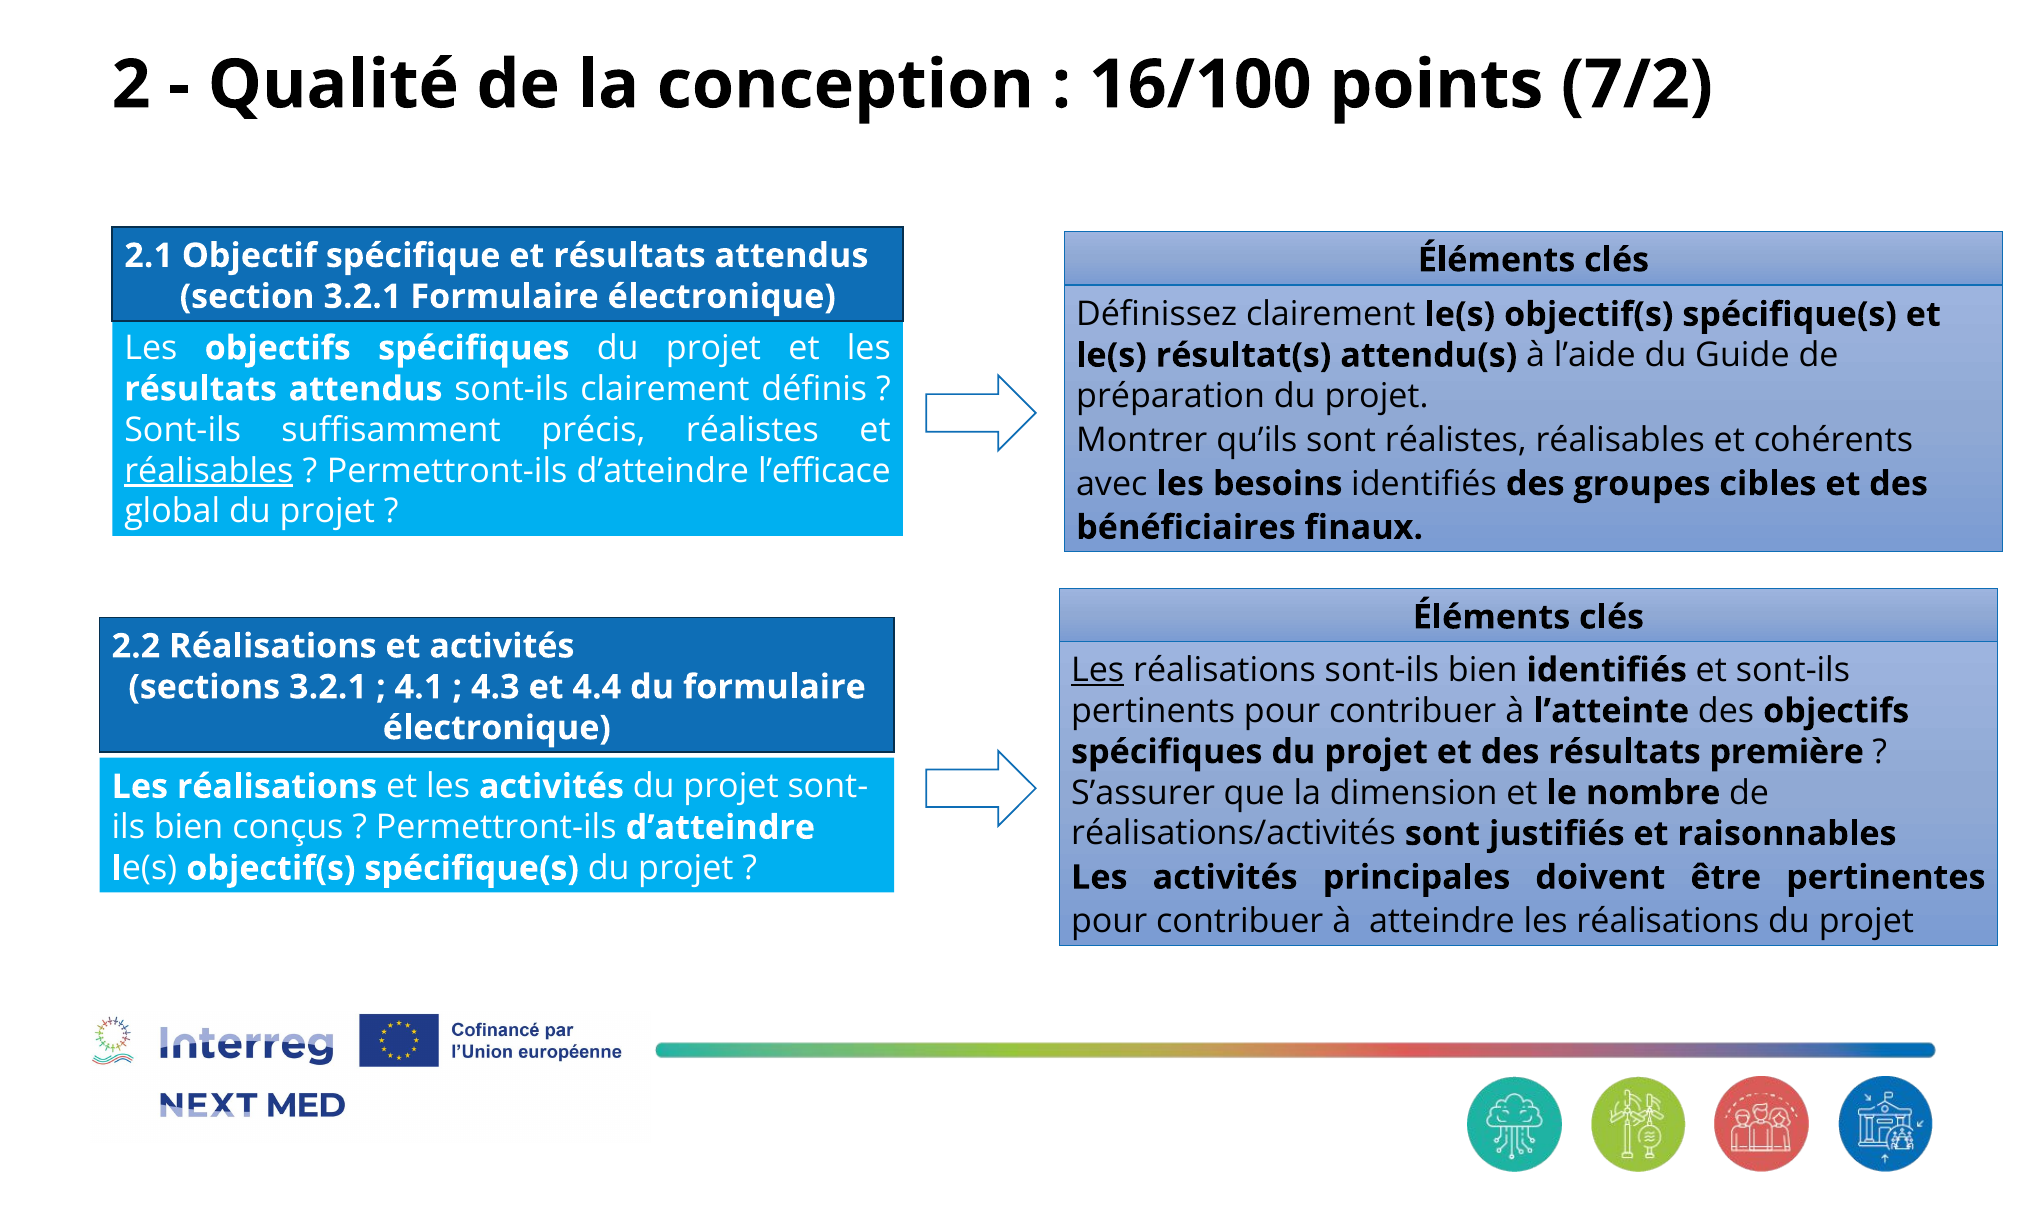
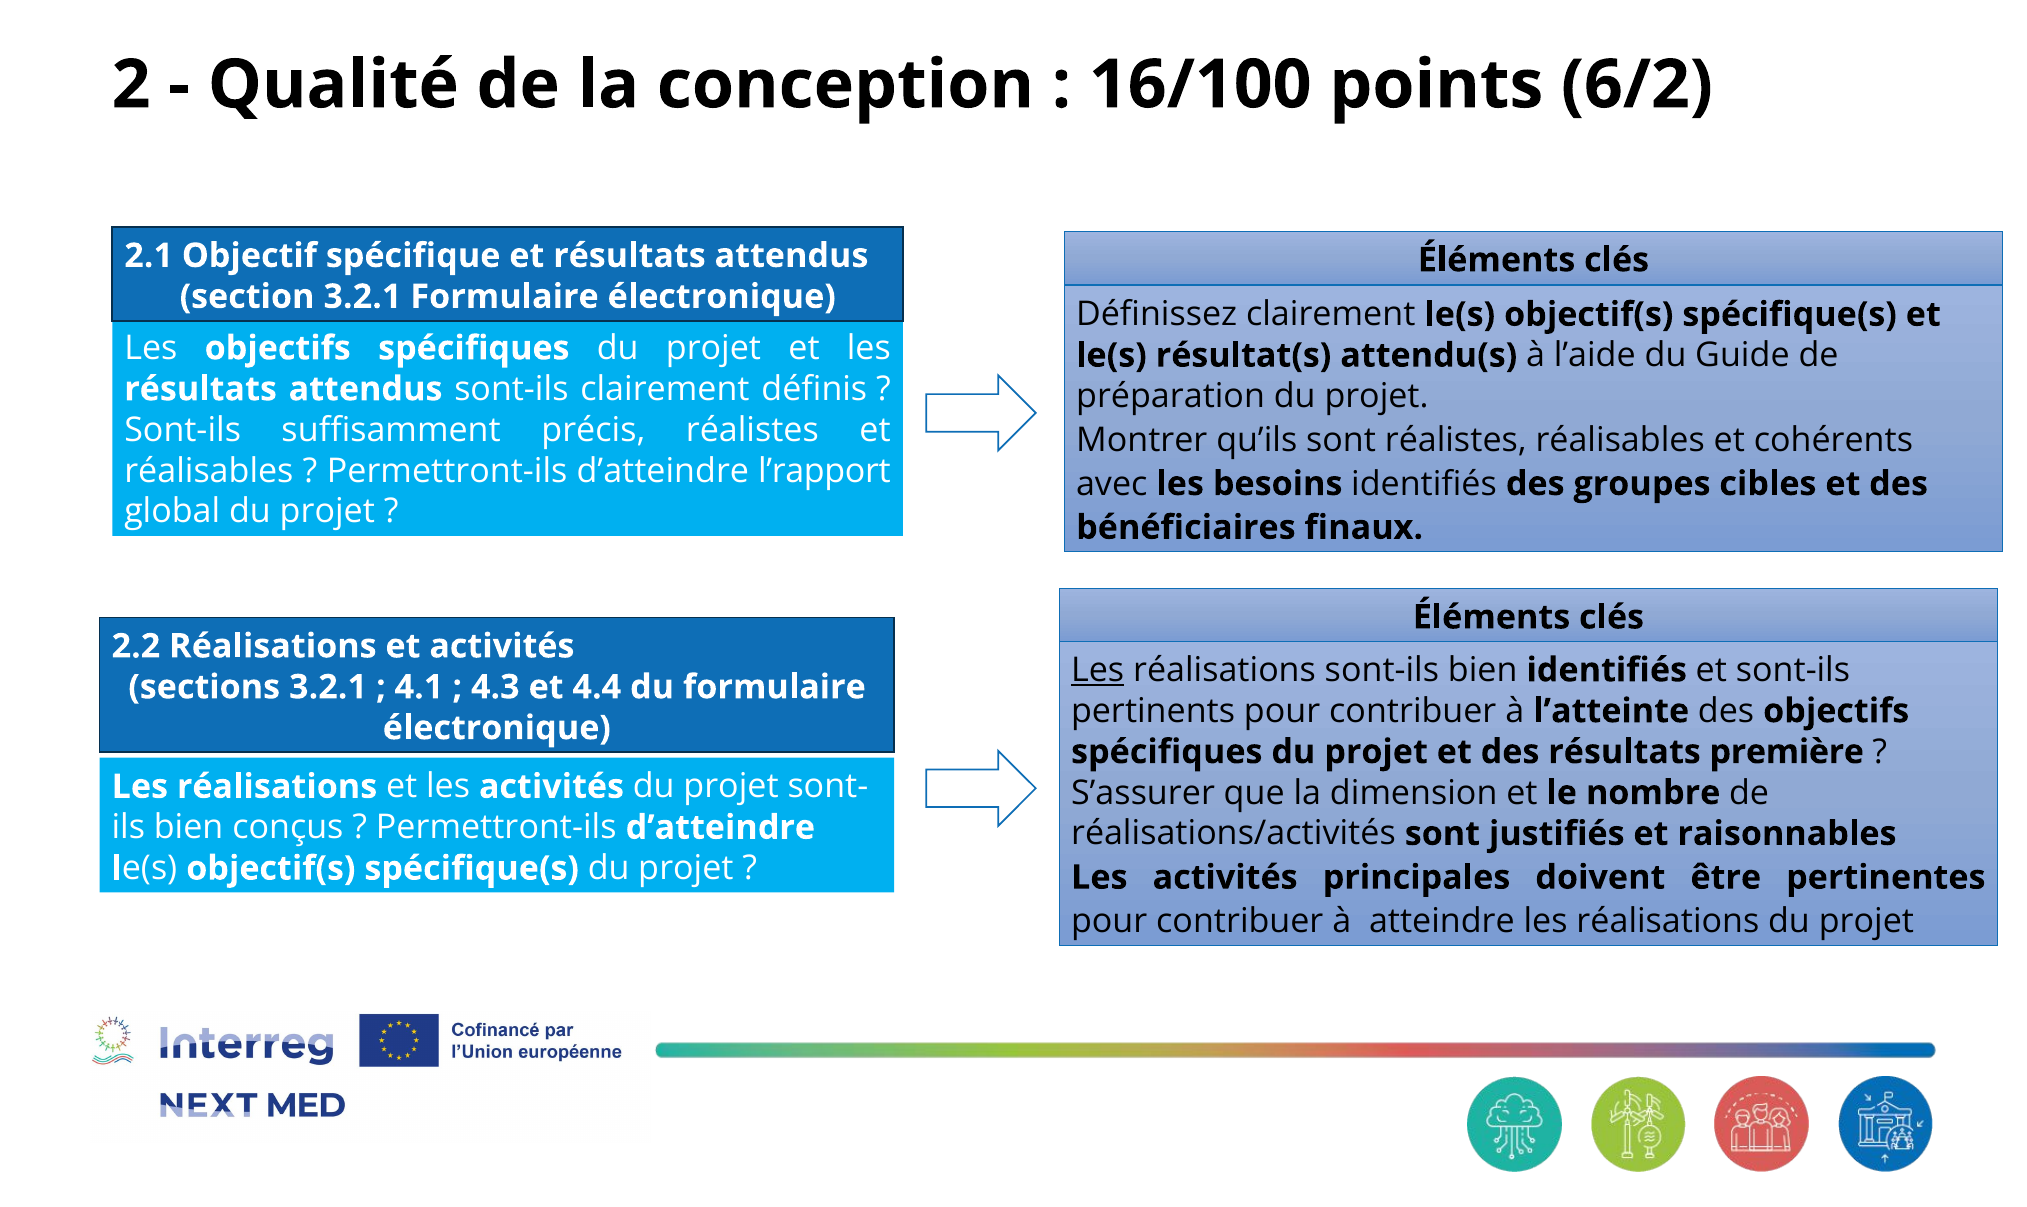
7/2: 7/2 -> 6/2
réalisables at (209, 471) underline: present -> none
l’efficace: l’efficace -> l’rapport
